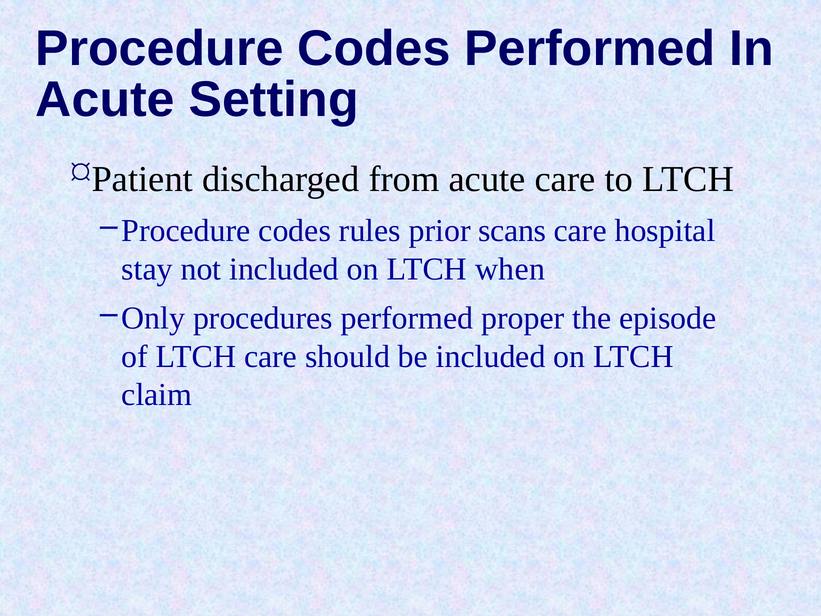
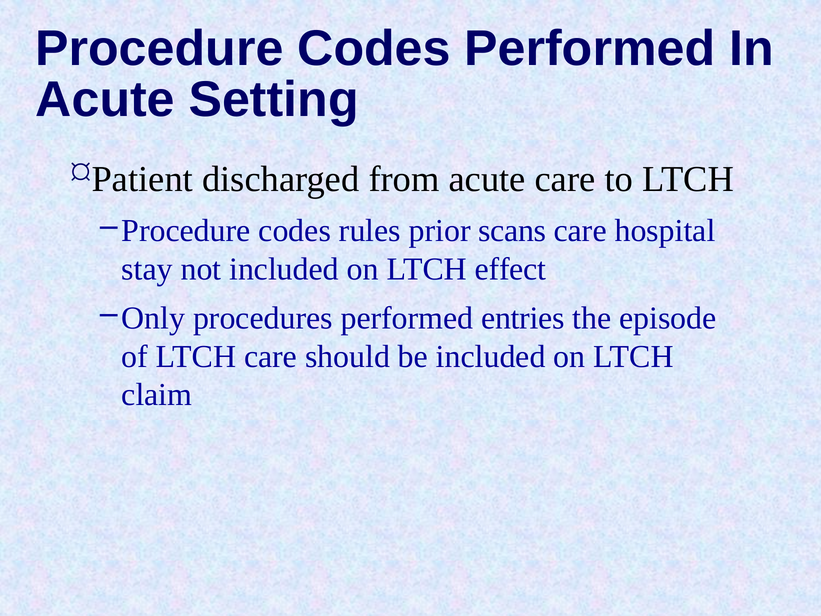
when: when -> effect
proper: proper -> entries
